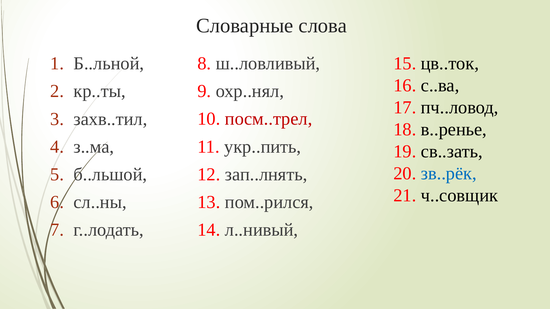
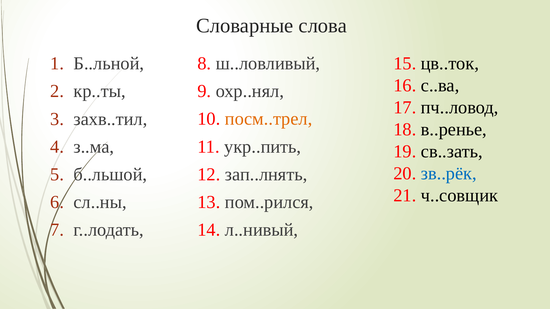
посм..трел colour: red -> orange
